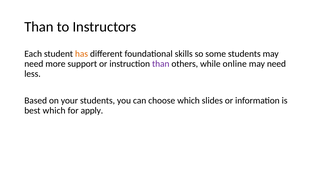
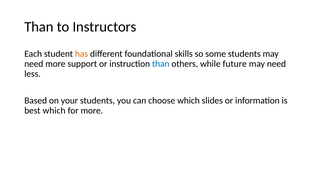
than at (161, 64) colour: purple -> blue
online: online -> future
for apply: apply -> more
